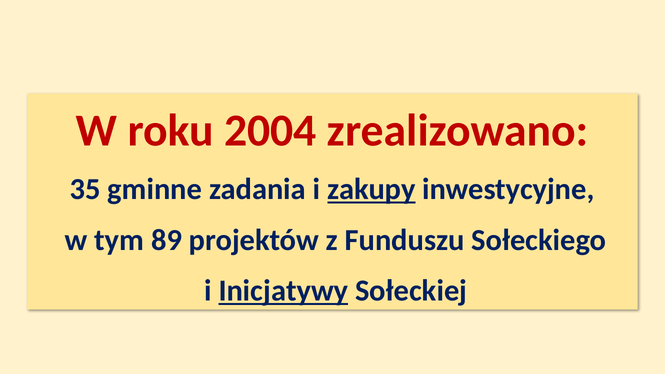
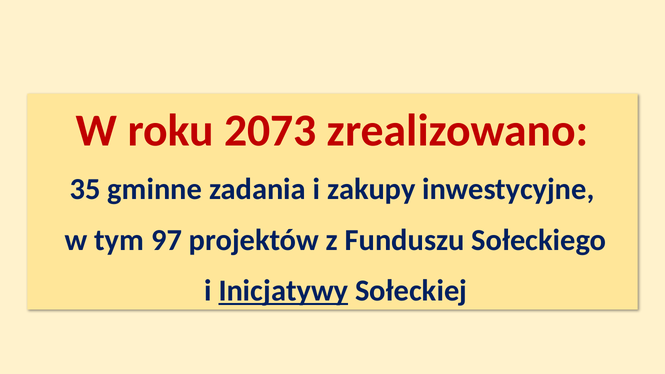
2004: 2004 -> 2073
zakupy underline: present -> none
89: 89 -> 97
